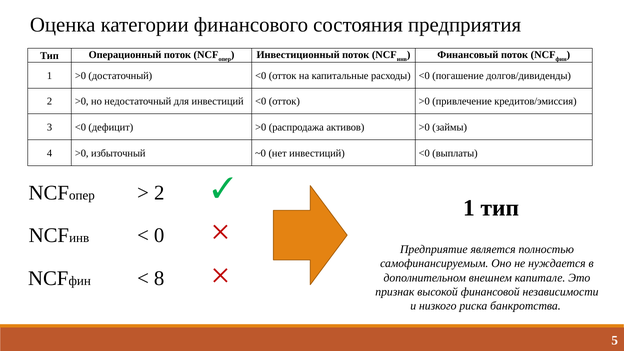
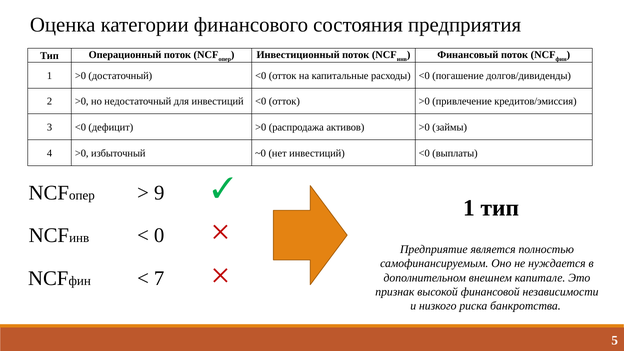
2 at (159, 193): 2 -> 9
8: 8 -> 7
